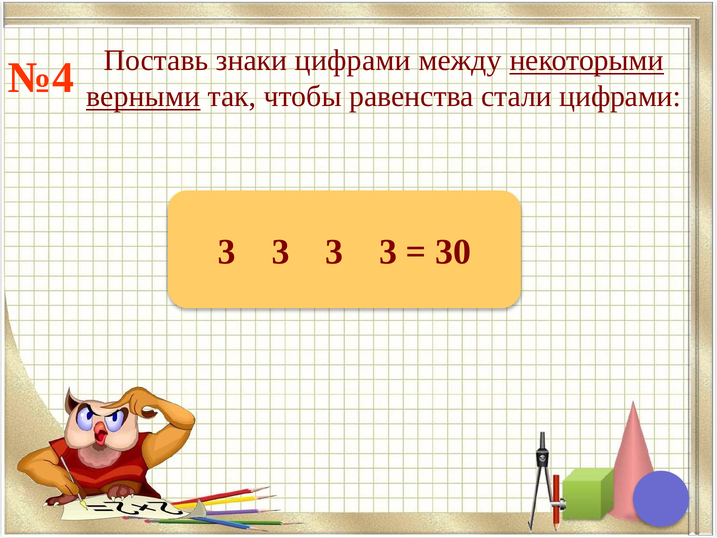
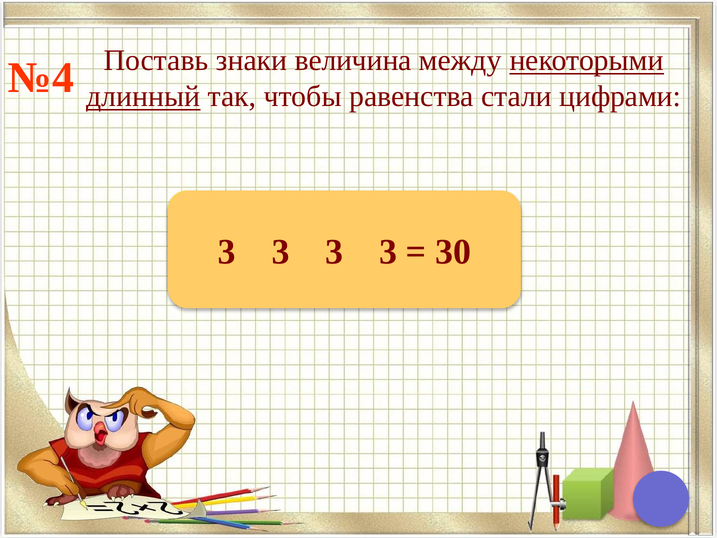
знаки цифрами: цифрами -> величина
верными: верными -> длинный
